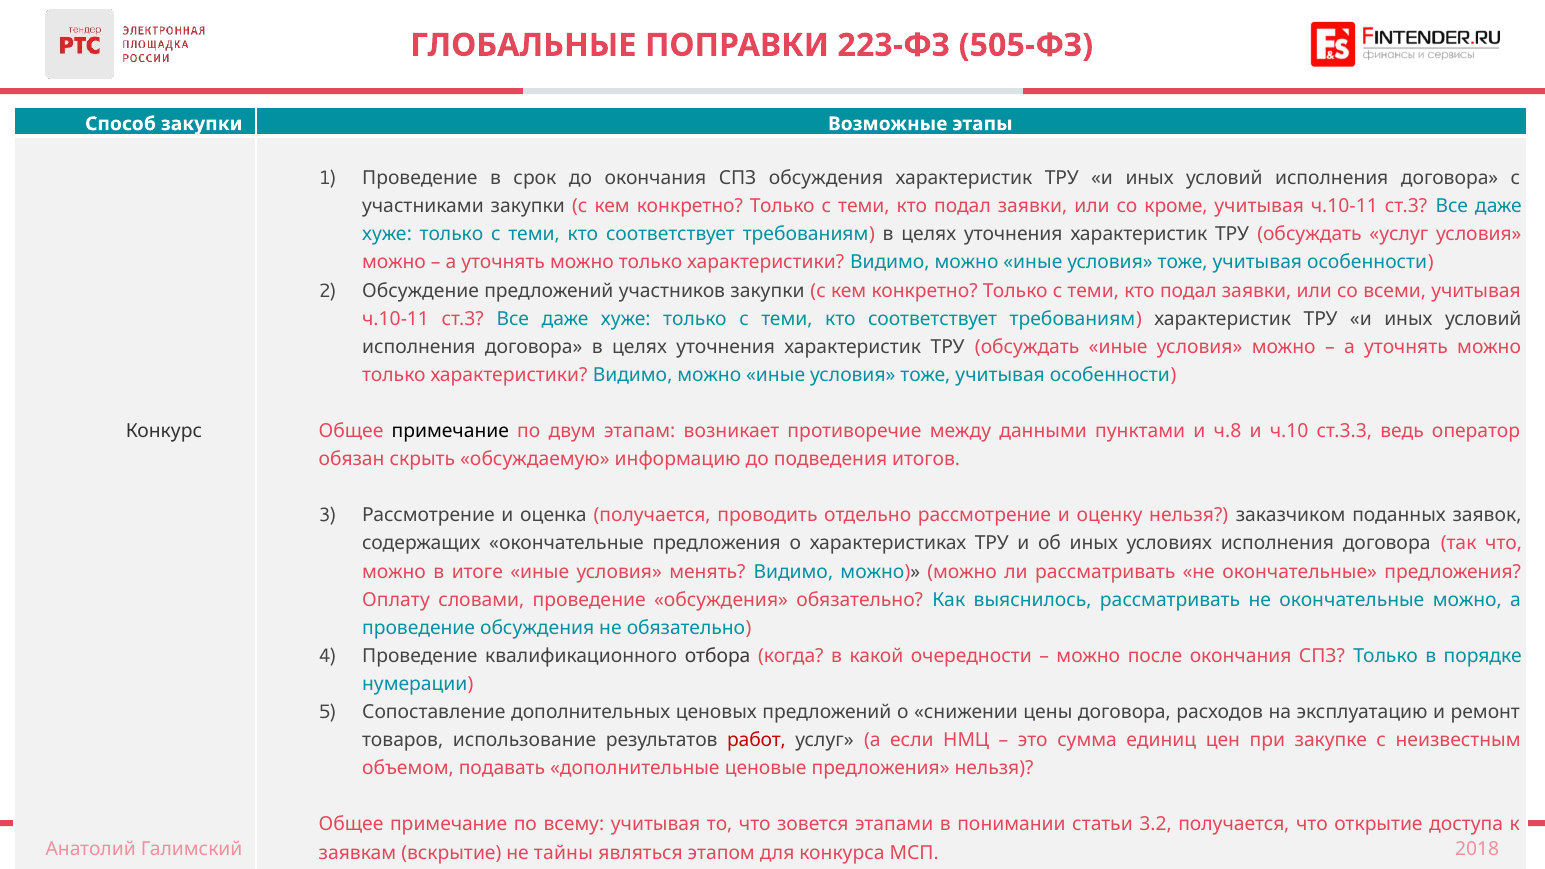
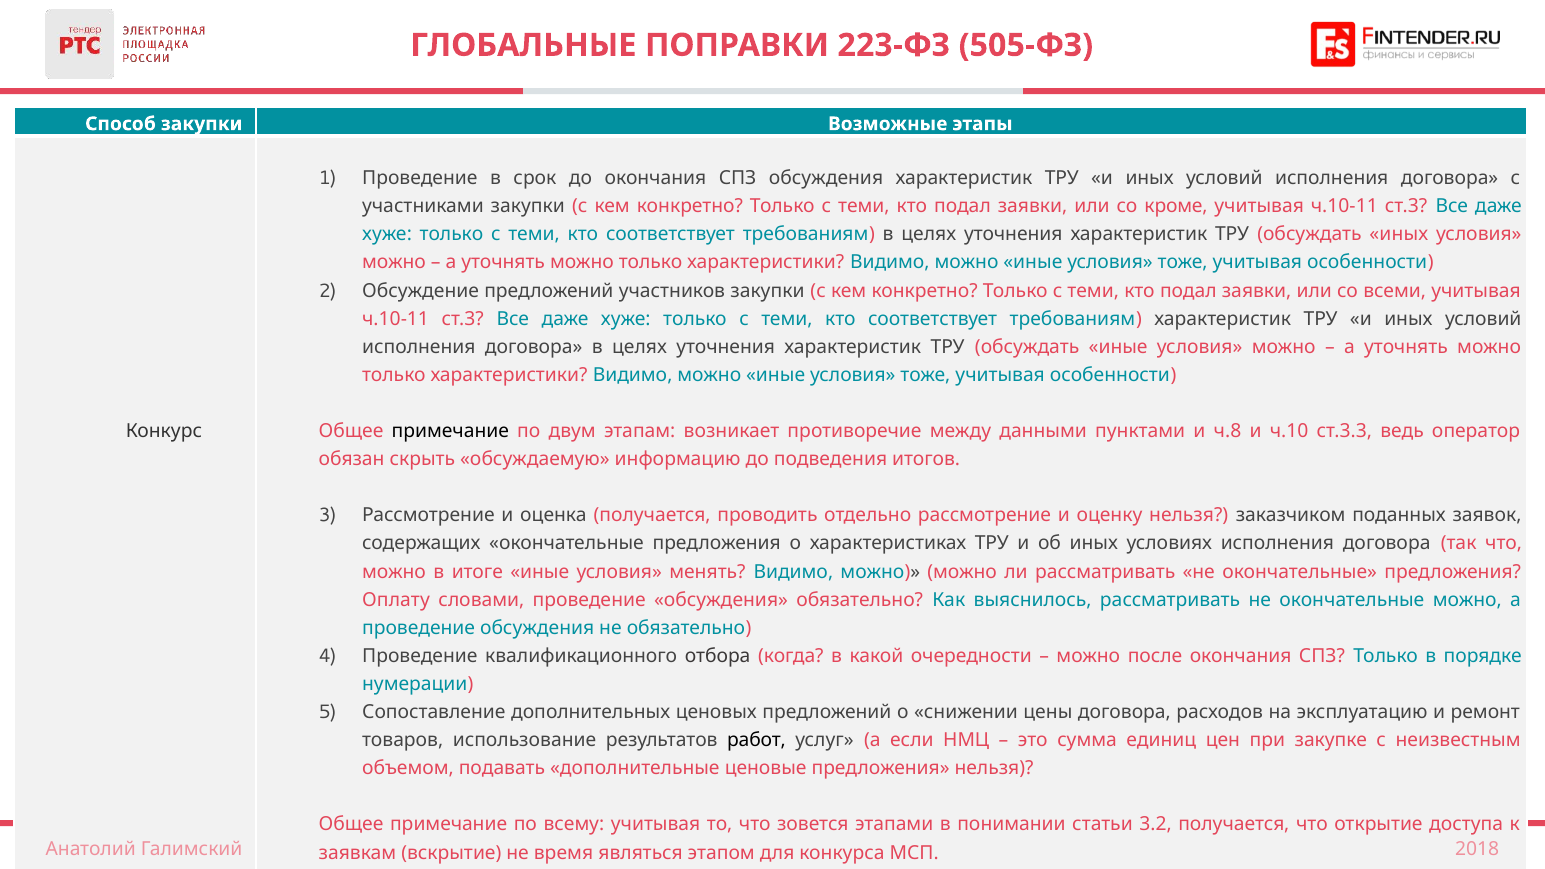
обсуждать услуг: услуг -> иных
работ colour: red -> black
тайны: тайны -> время
